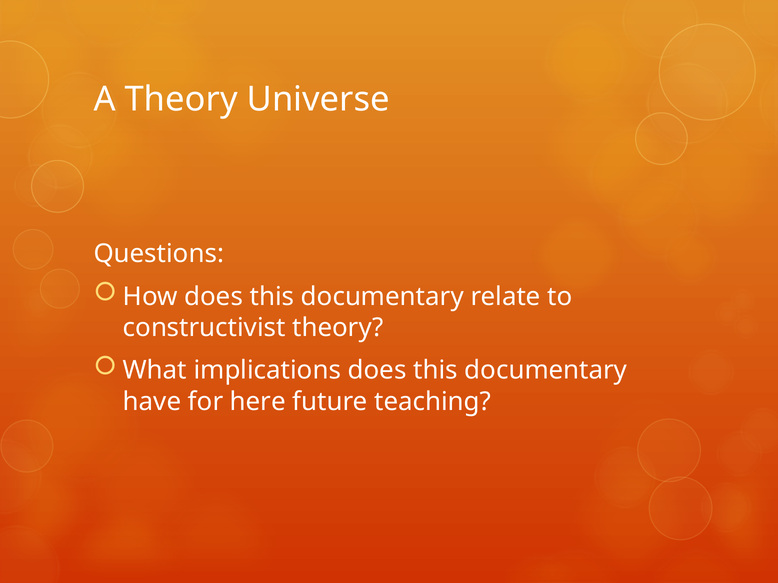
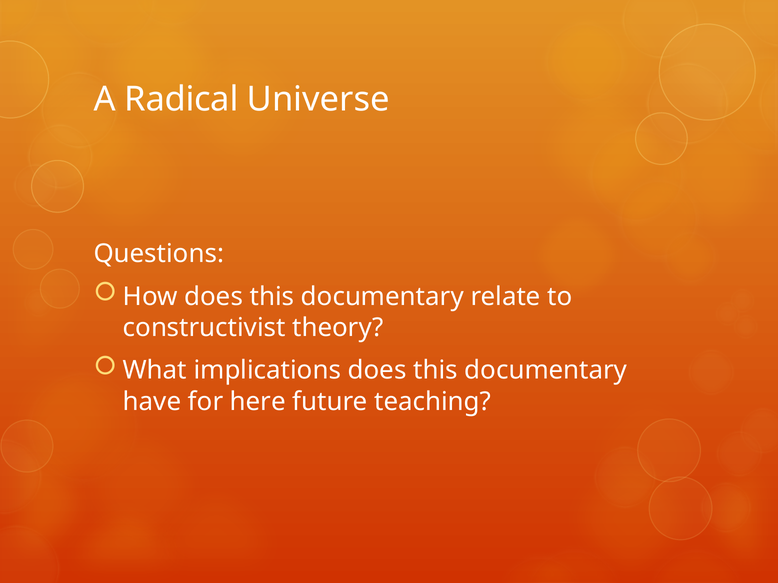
A Theory: Theory -> Radical
